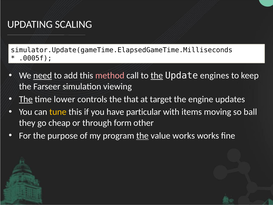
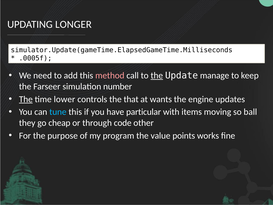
SCALING: SCALING -> LONGER
need underline: present -> none
engines: engines -> manage
viewing: viewing -> number
target: target -> wants
tune colour: yellow -> light blue
form: form -> code
the at (142, 135) underline: present -> none
value works: works -> points
